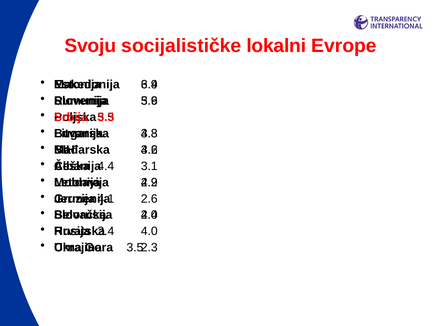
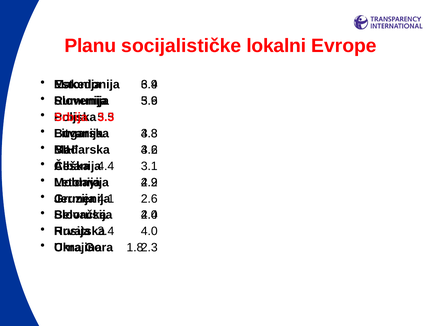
Svoju: Svoju -> Planu
3.5: 3.5 -> 1.8
